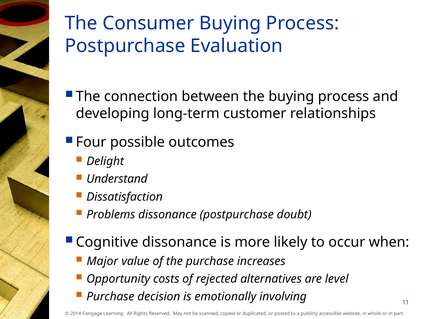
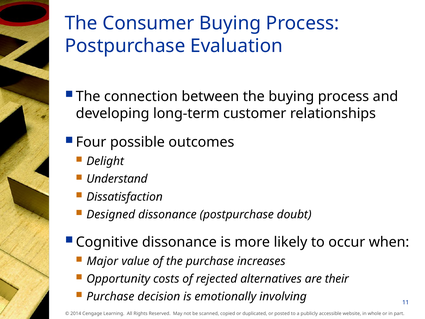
Problems: Problems -> Designed
level: level -> their
